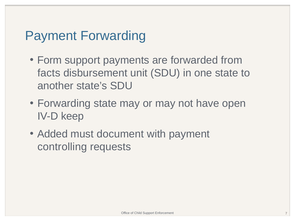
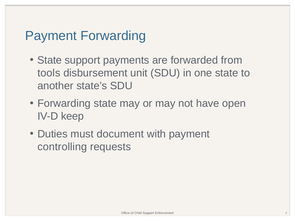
Form at (50, 60): Form -> State
facts: facts -> tools
Added: Added -> Duties
